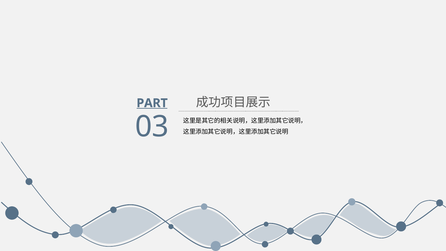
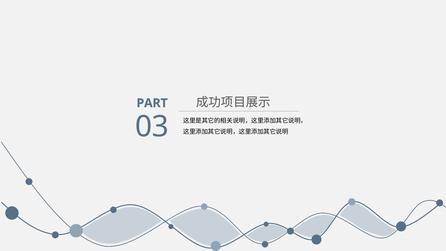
PART underline: present -> none
